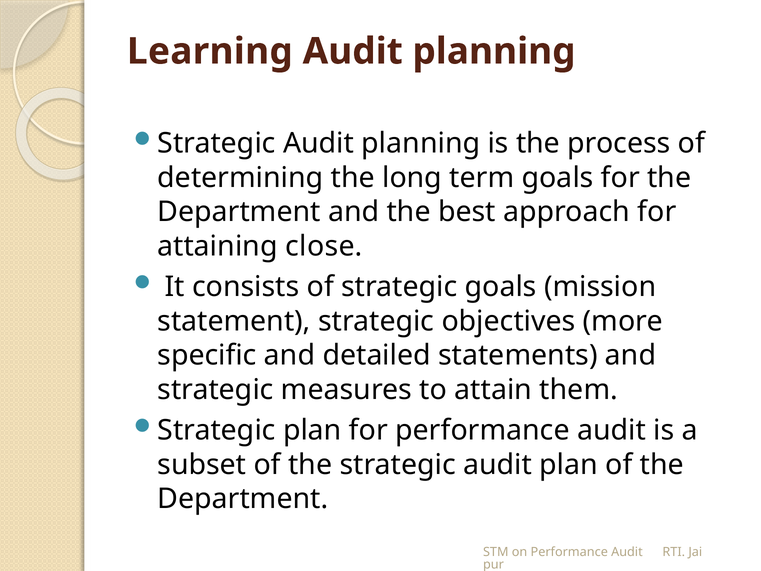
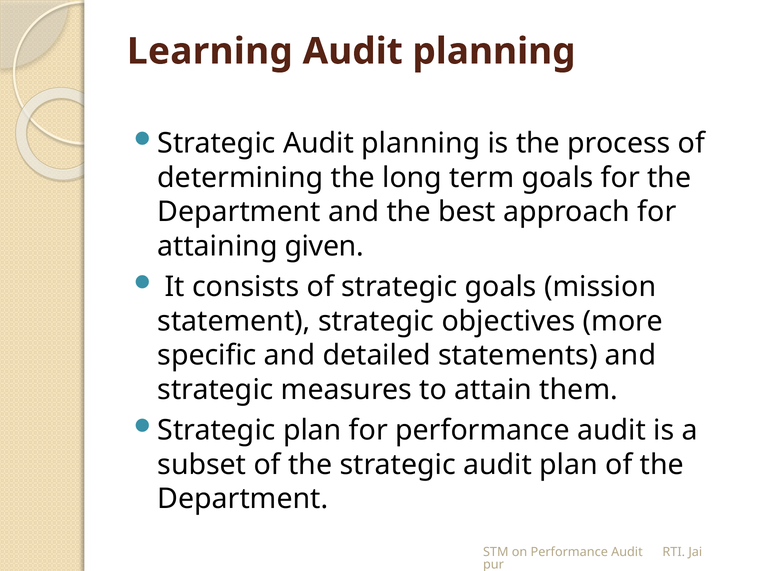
close: close -> given
